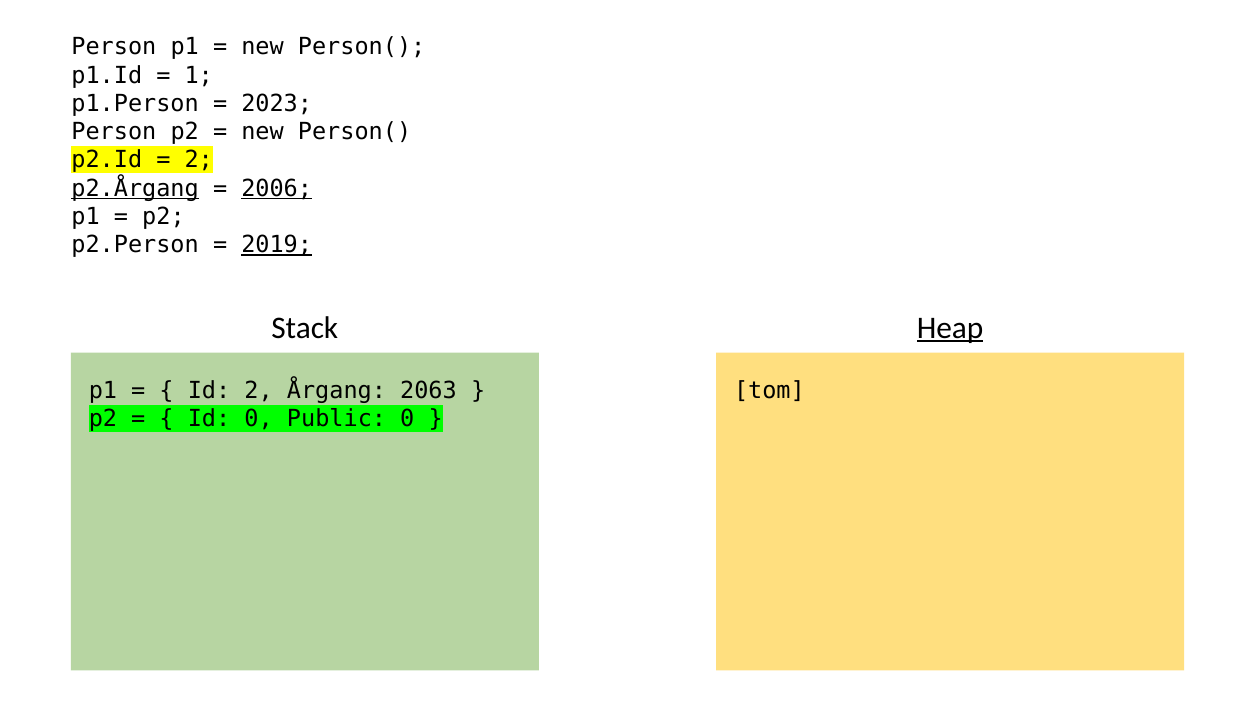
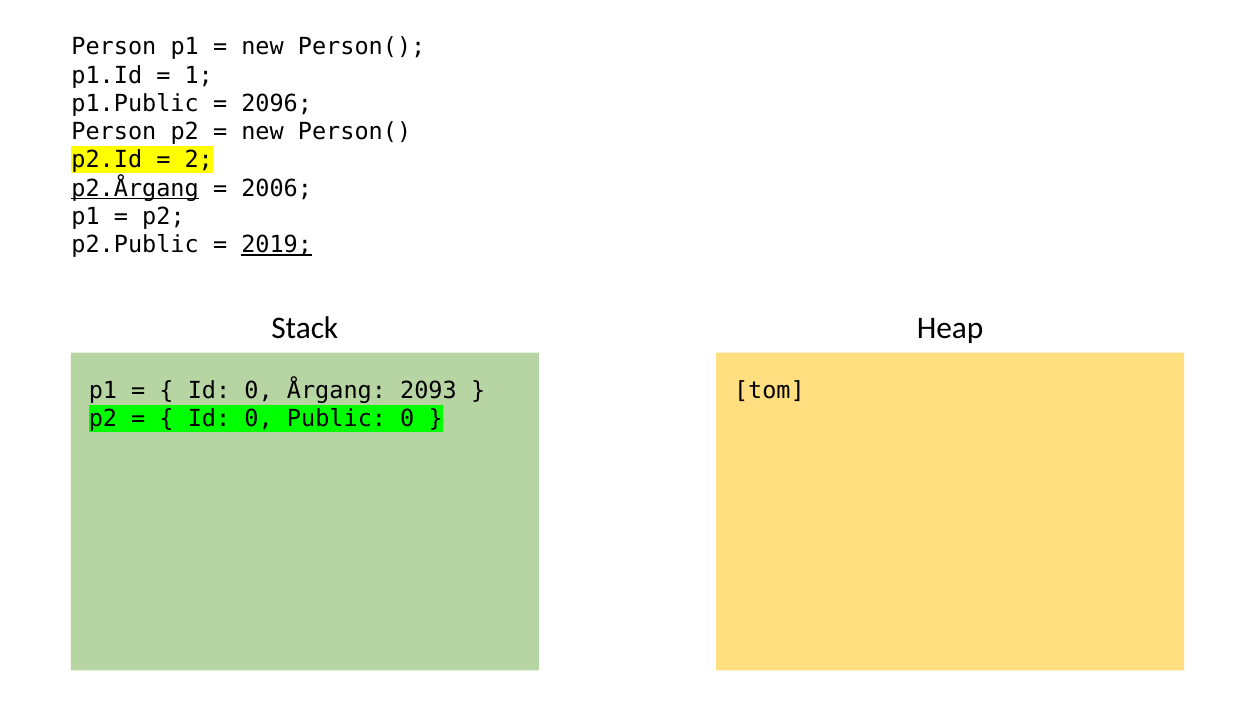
p1.Person: p1.Person -> p1.Public
2023: 2023 -> 2096
2006 underline: present -> none
p2.Person: p2.Person -> p2.Public
Heap underline: present -> none
2 at (259, 391): 2 -> 0
2063: 2063 -> 2093
